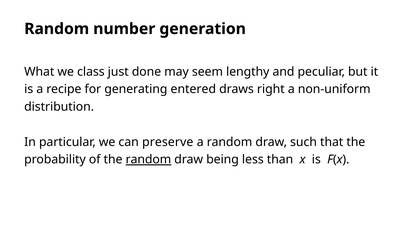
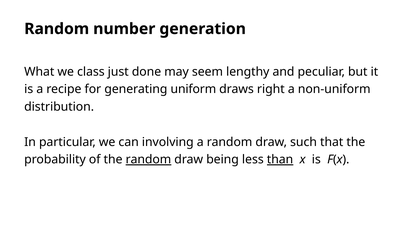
entered: entered -> uniform
preserve: preserve -> involving
than underline: none -> present
